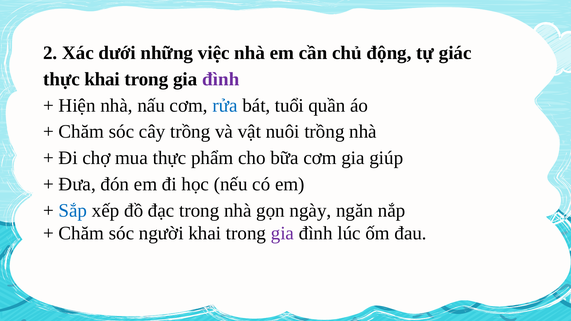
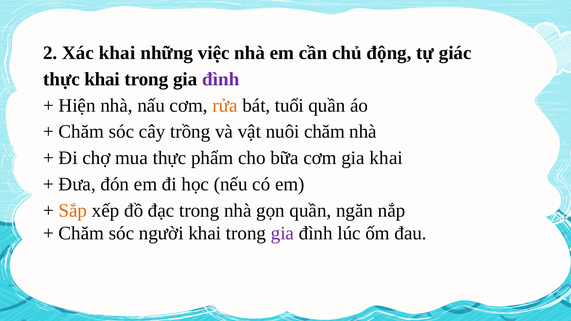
Xác dưới: dưới -> khai
rửa colour: blue -> orange
nuôi trồng: trồng -> chăm
gia giúp: giúp -> khai
Sắp colour: blue -> orange
gọn ngày: ngày -> quần
